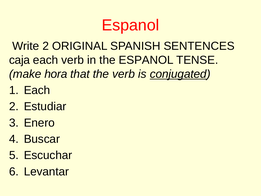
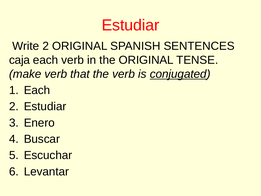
Espanol at (130, 25): Espanol -> Estudiar
the ESPANOL: ESPANOL -> ORIGINAL
make hora: hora -> verb
